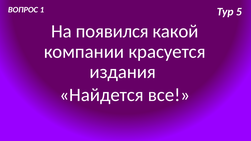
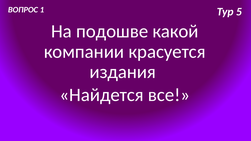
появился: появился -> подошве
